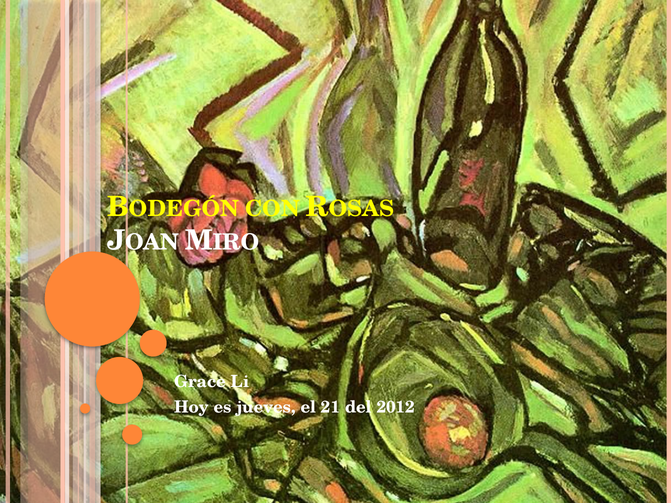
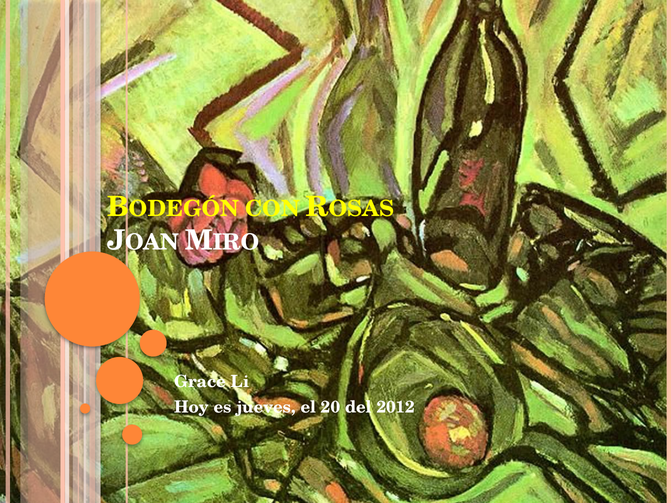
21: 21 -> 20
